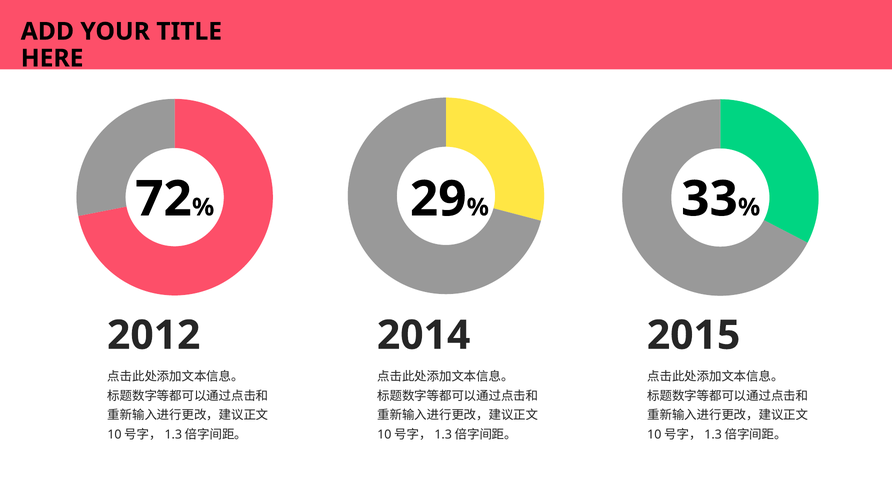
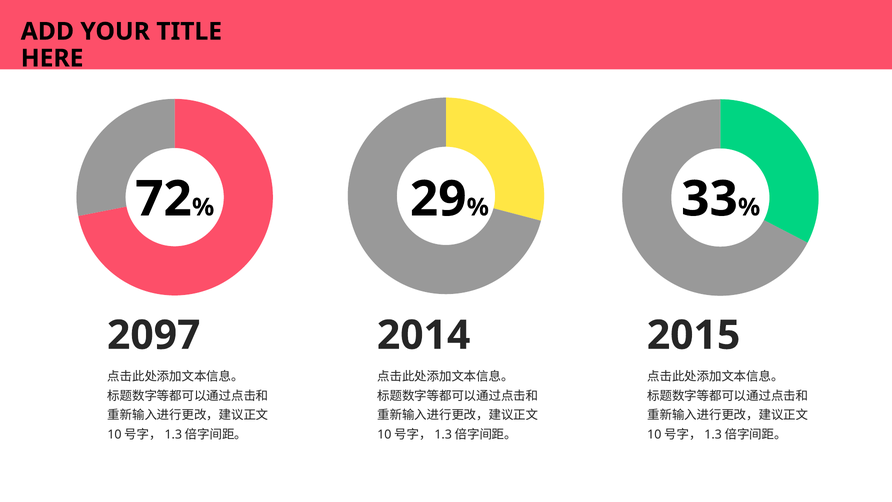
2012: 2012 -> 2097
